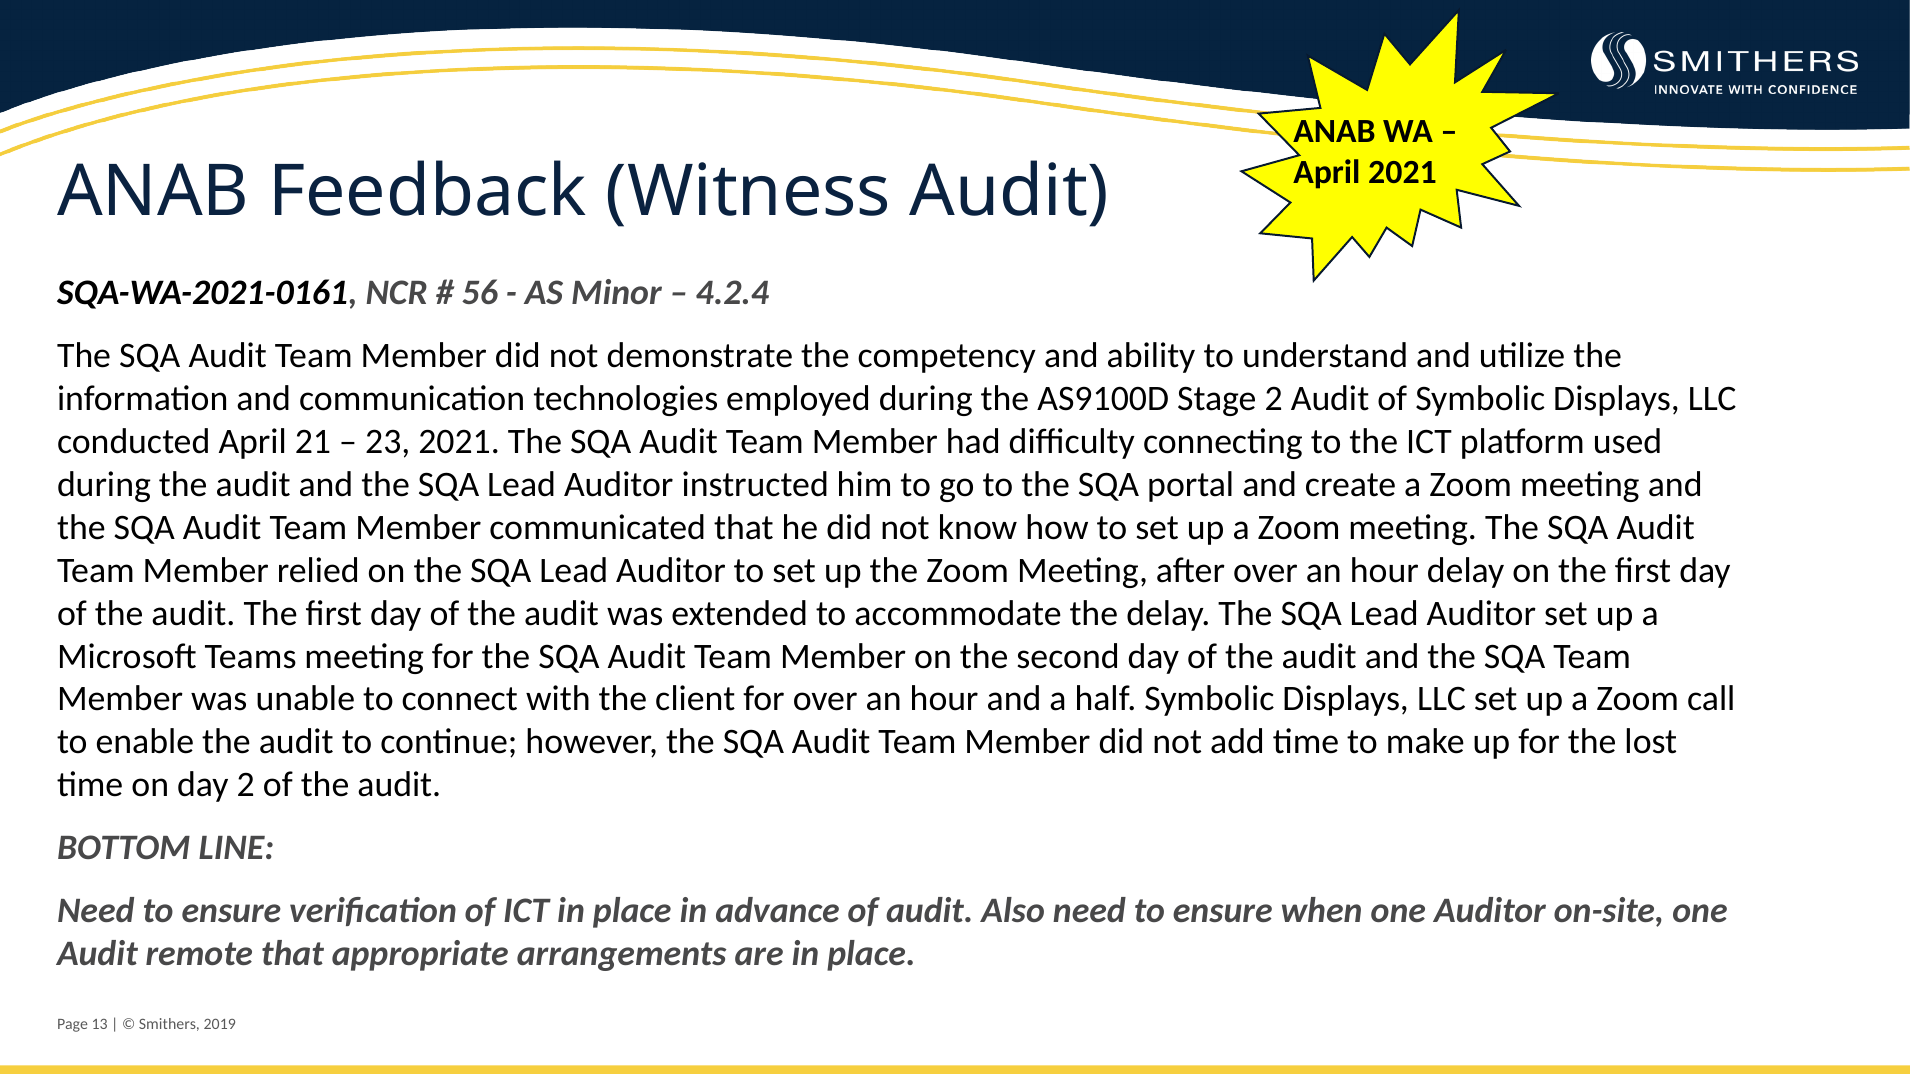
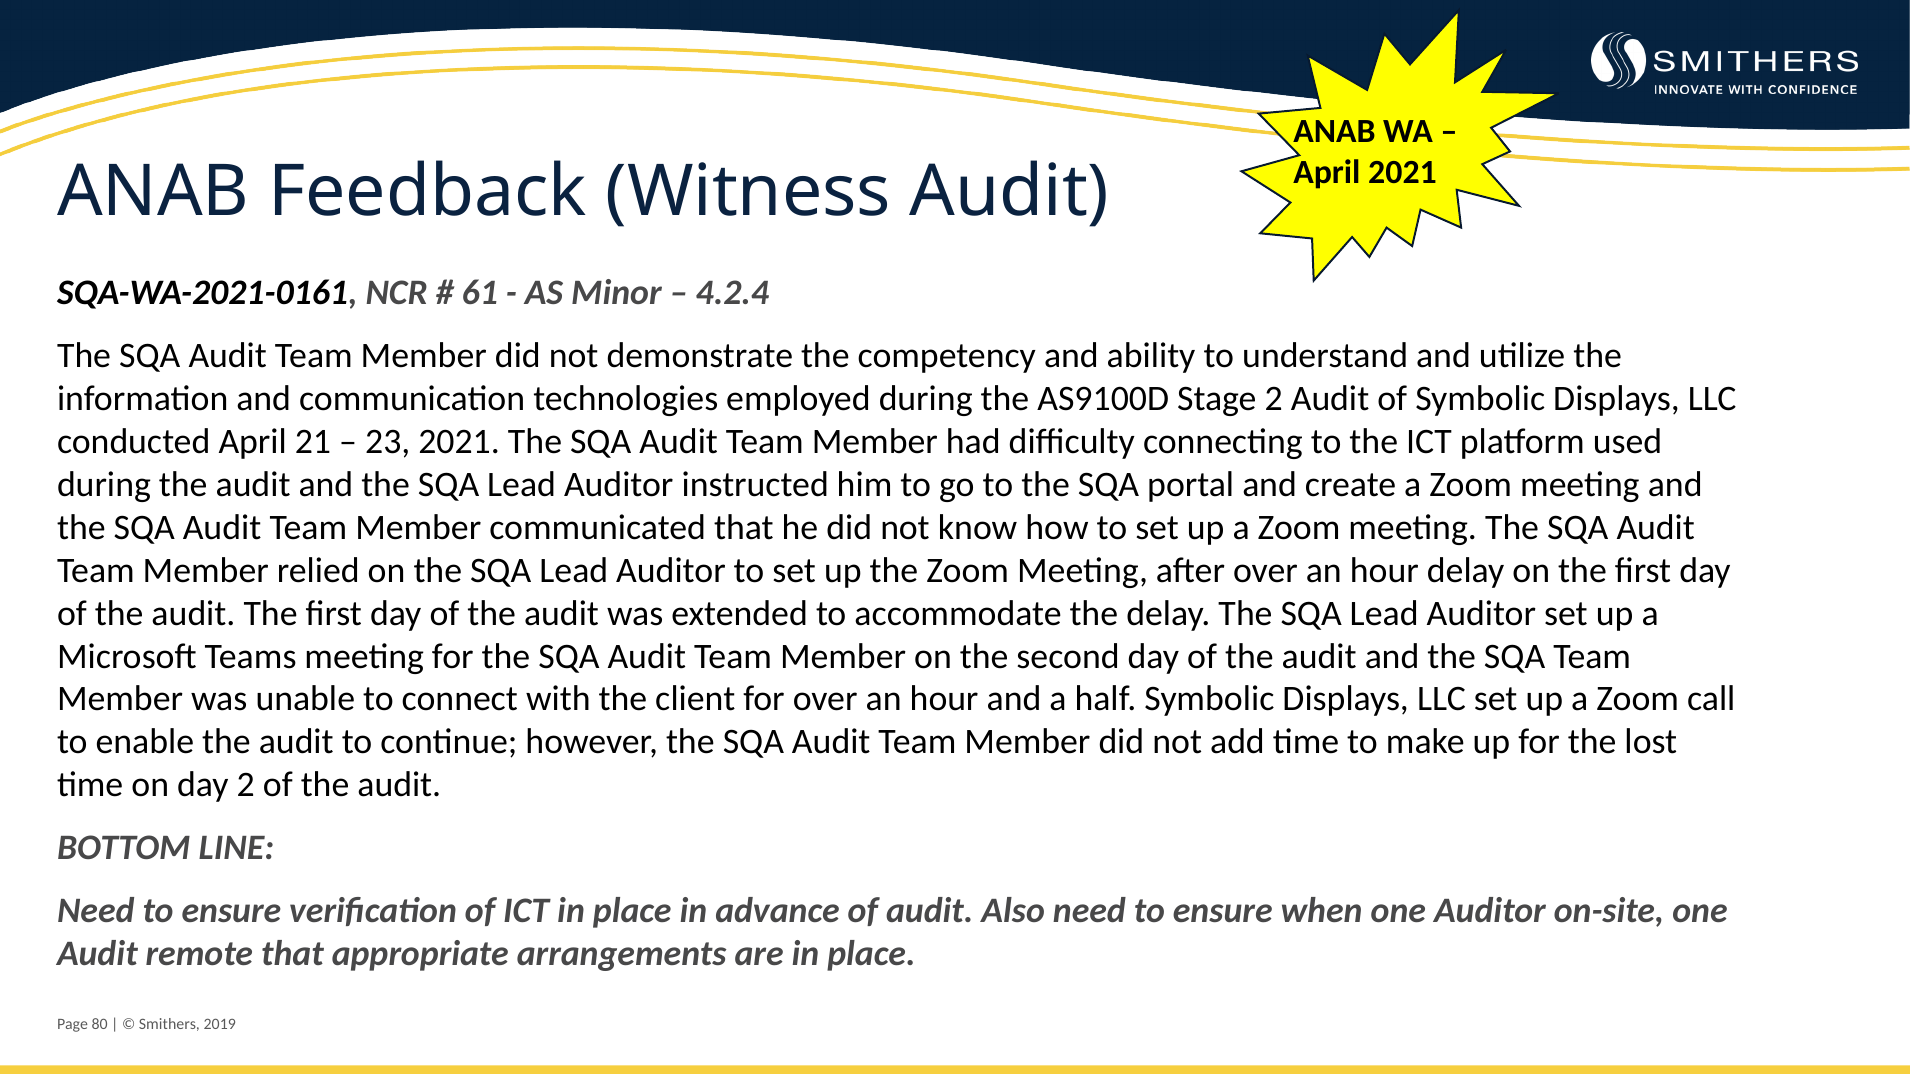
56: 56 -> 61
13: 13 -> 80
